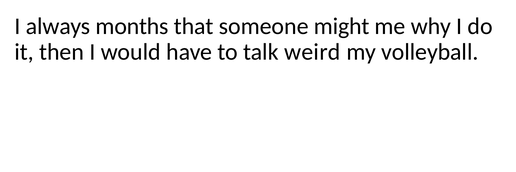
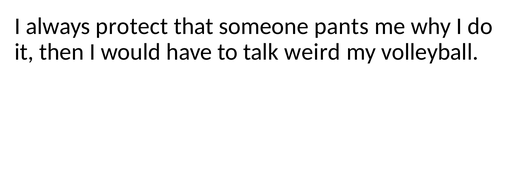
months: months -> protect
might: might -> pants
